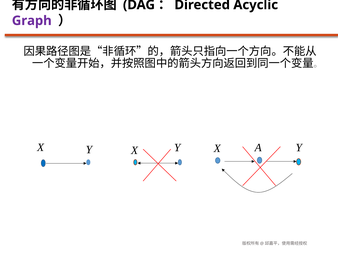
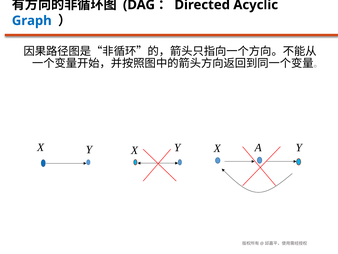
Graph colour: purple -> blue
